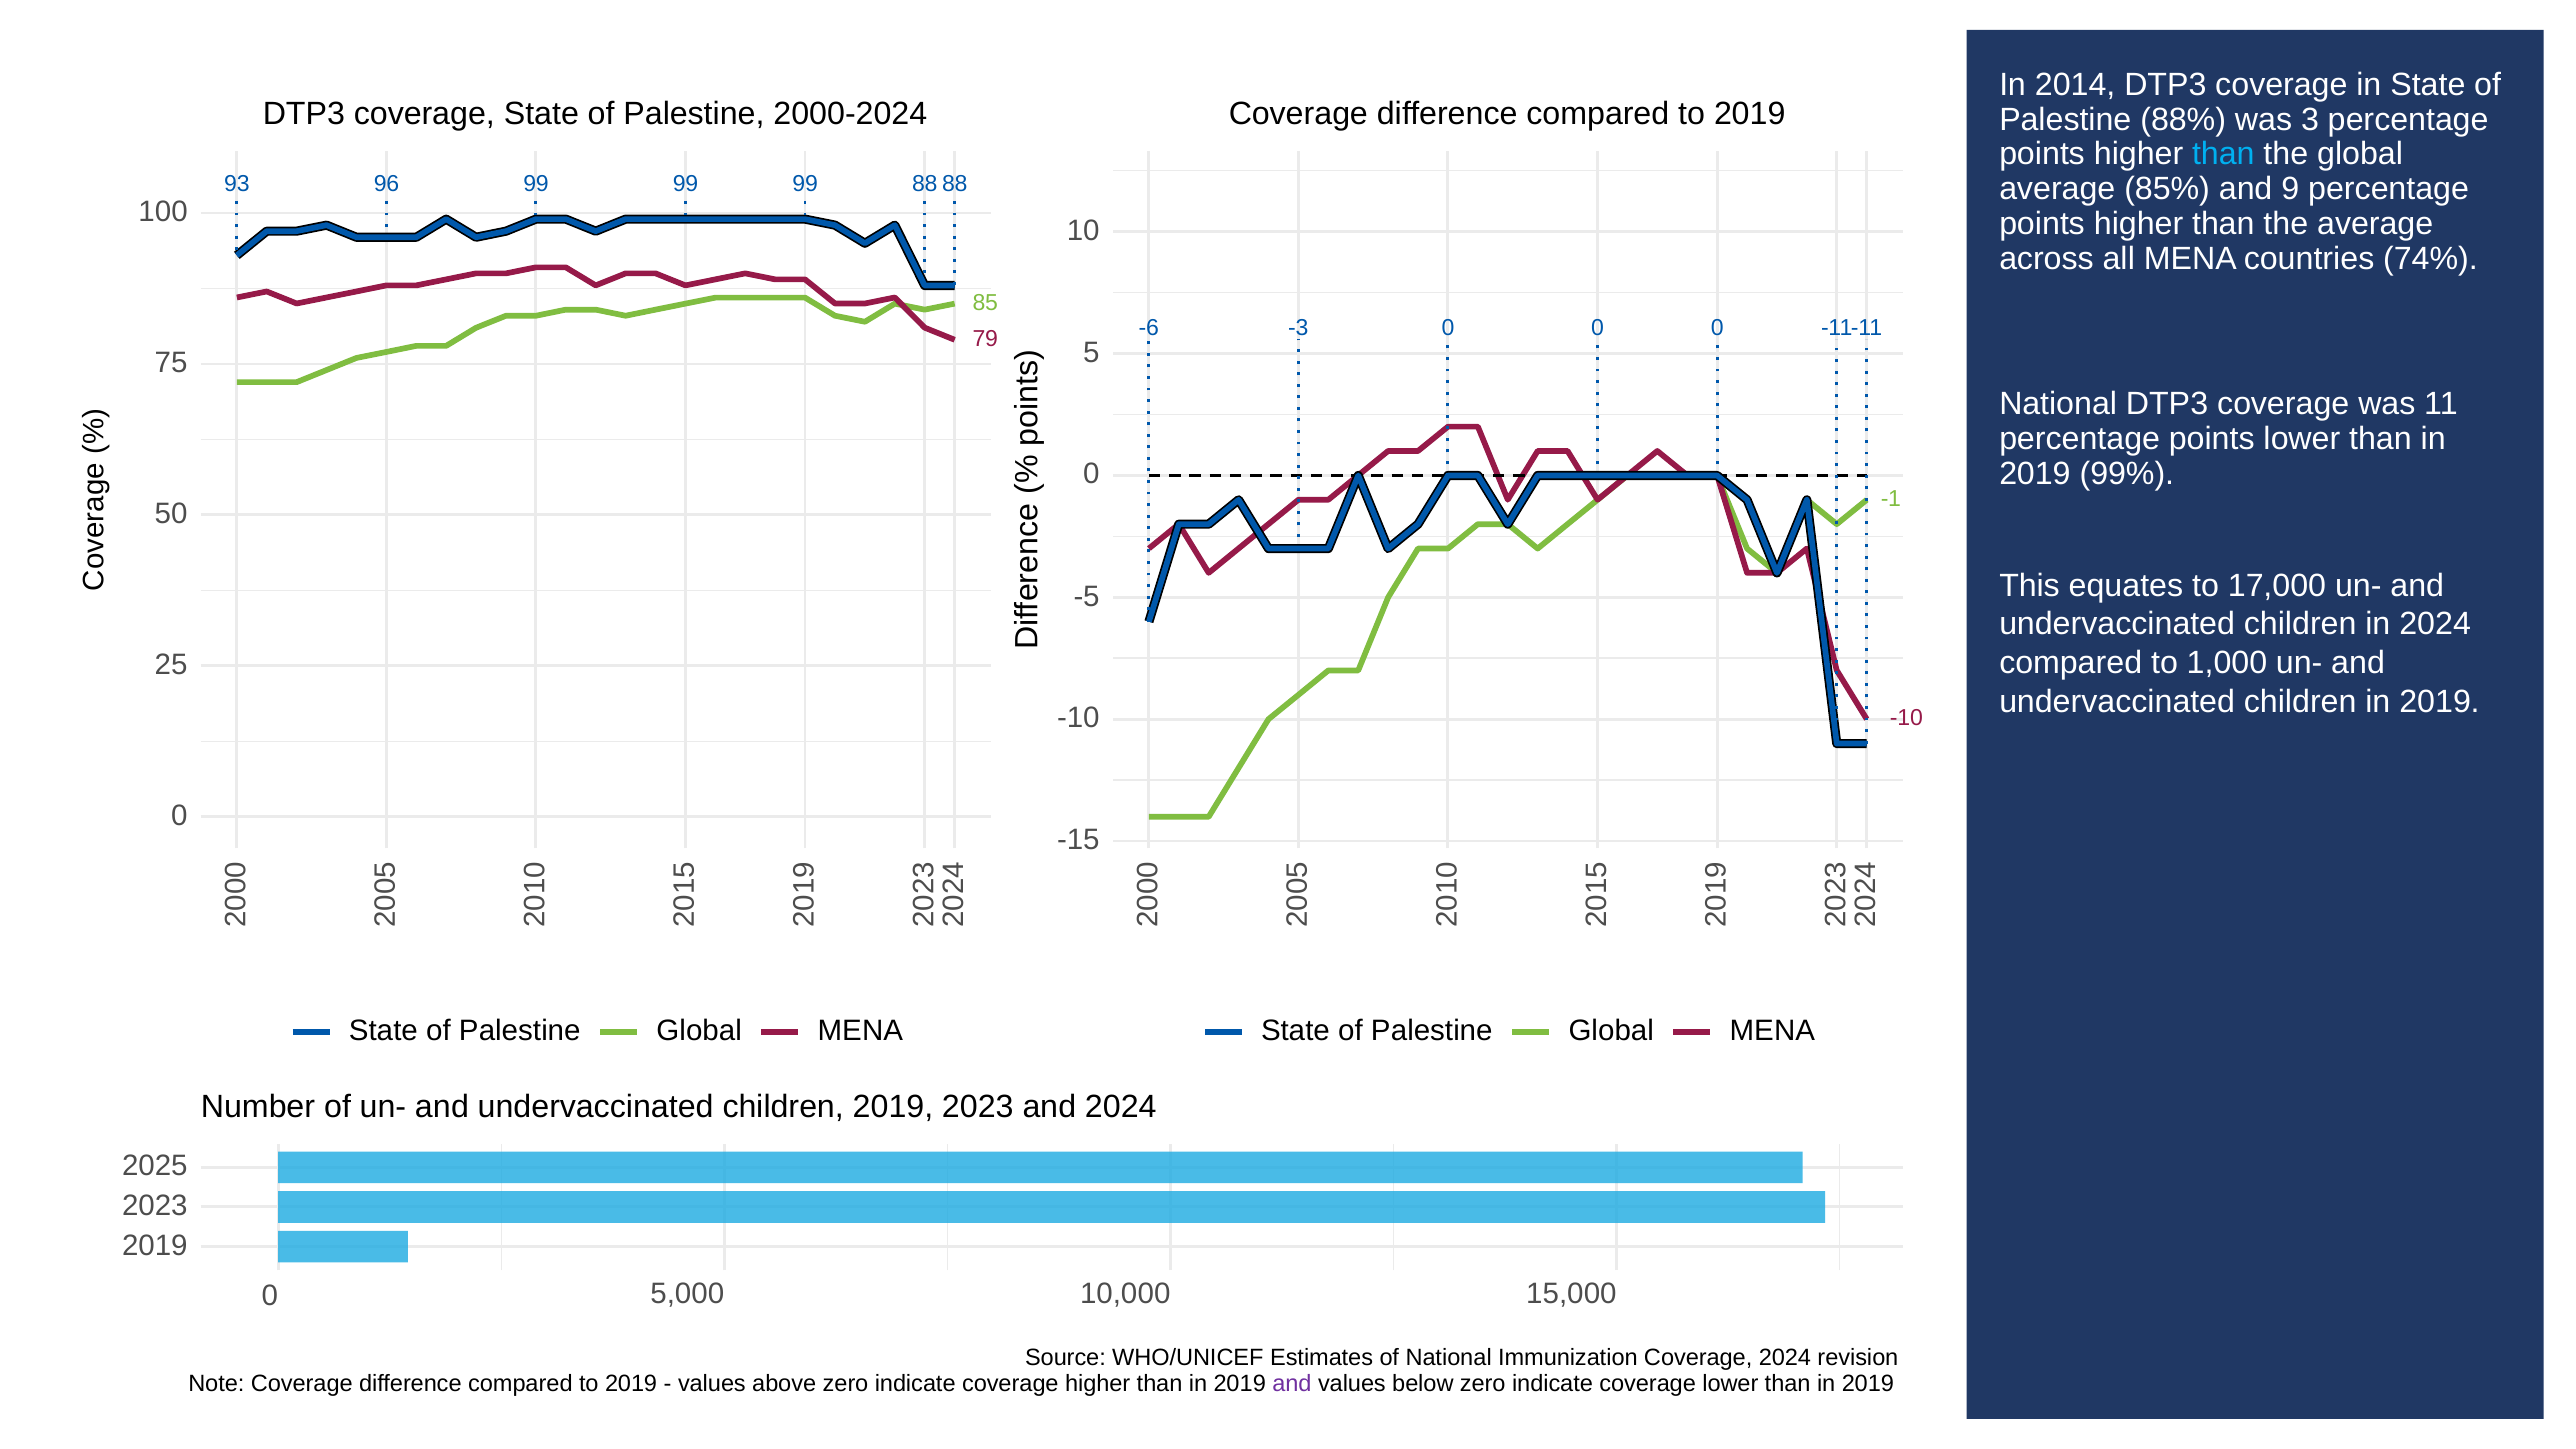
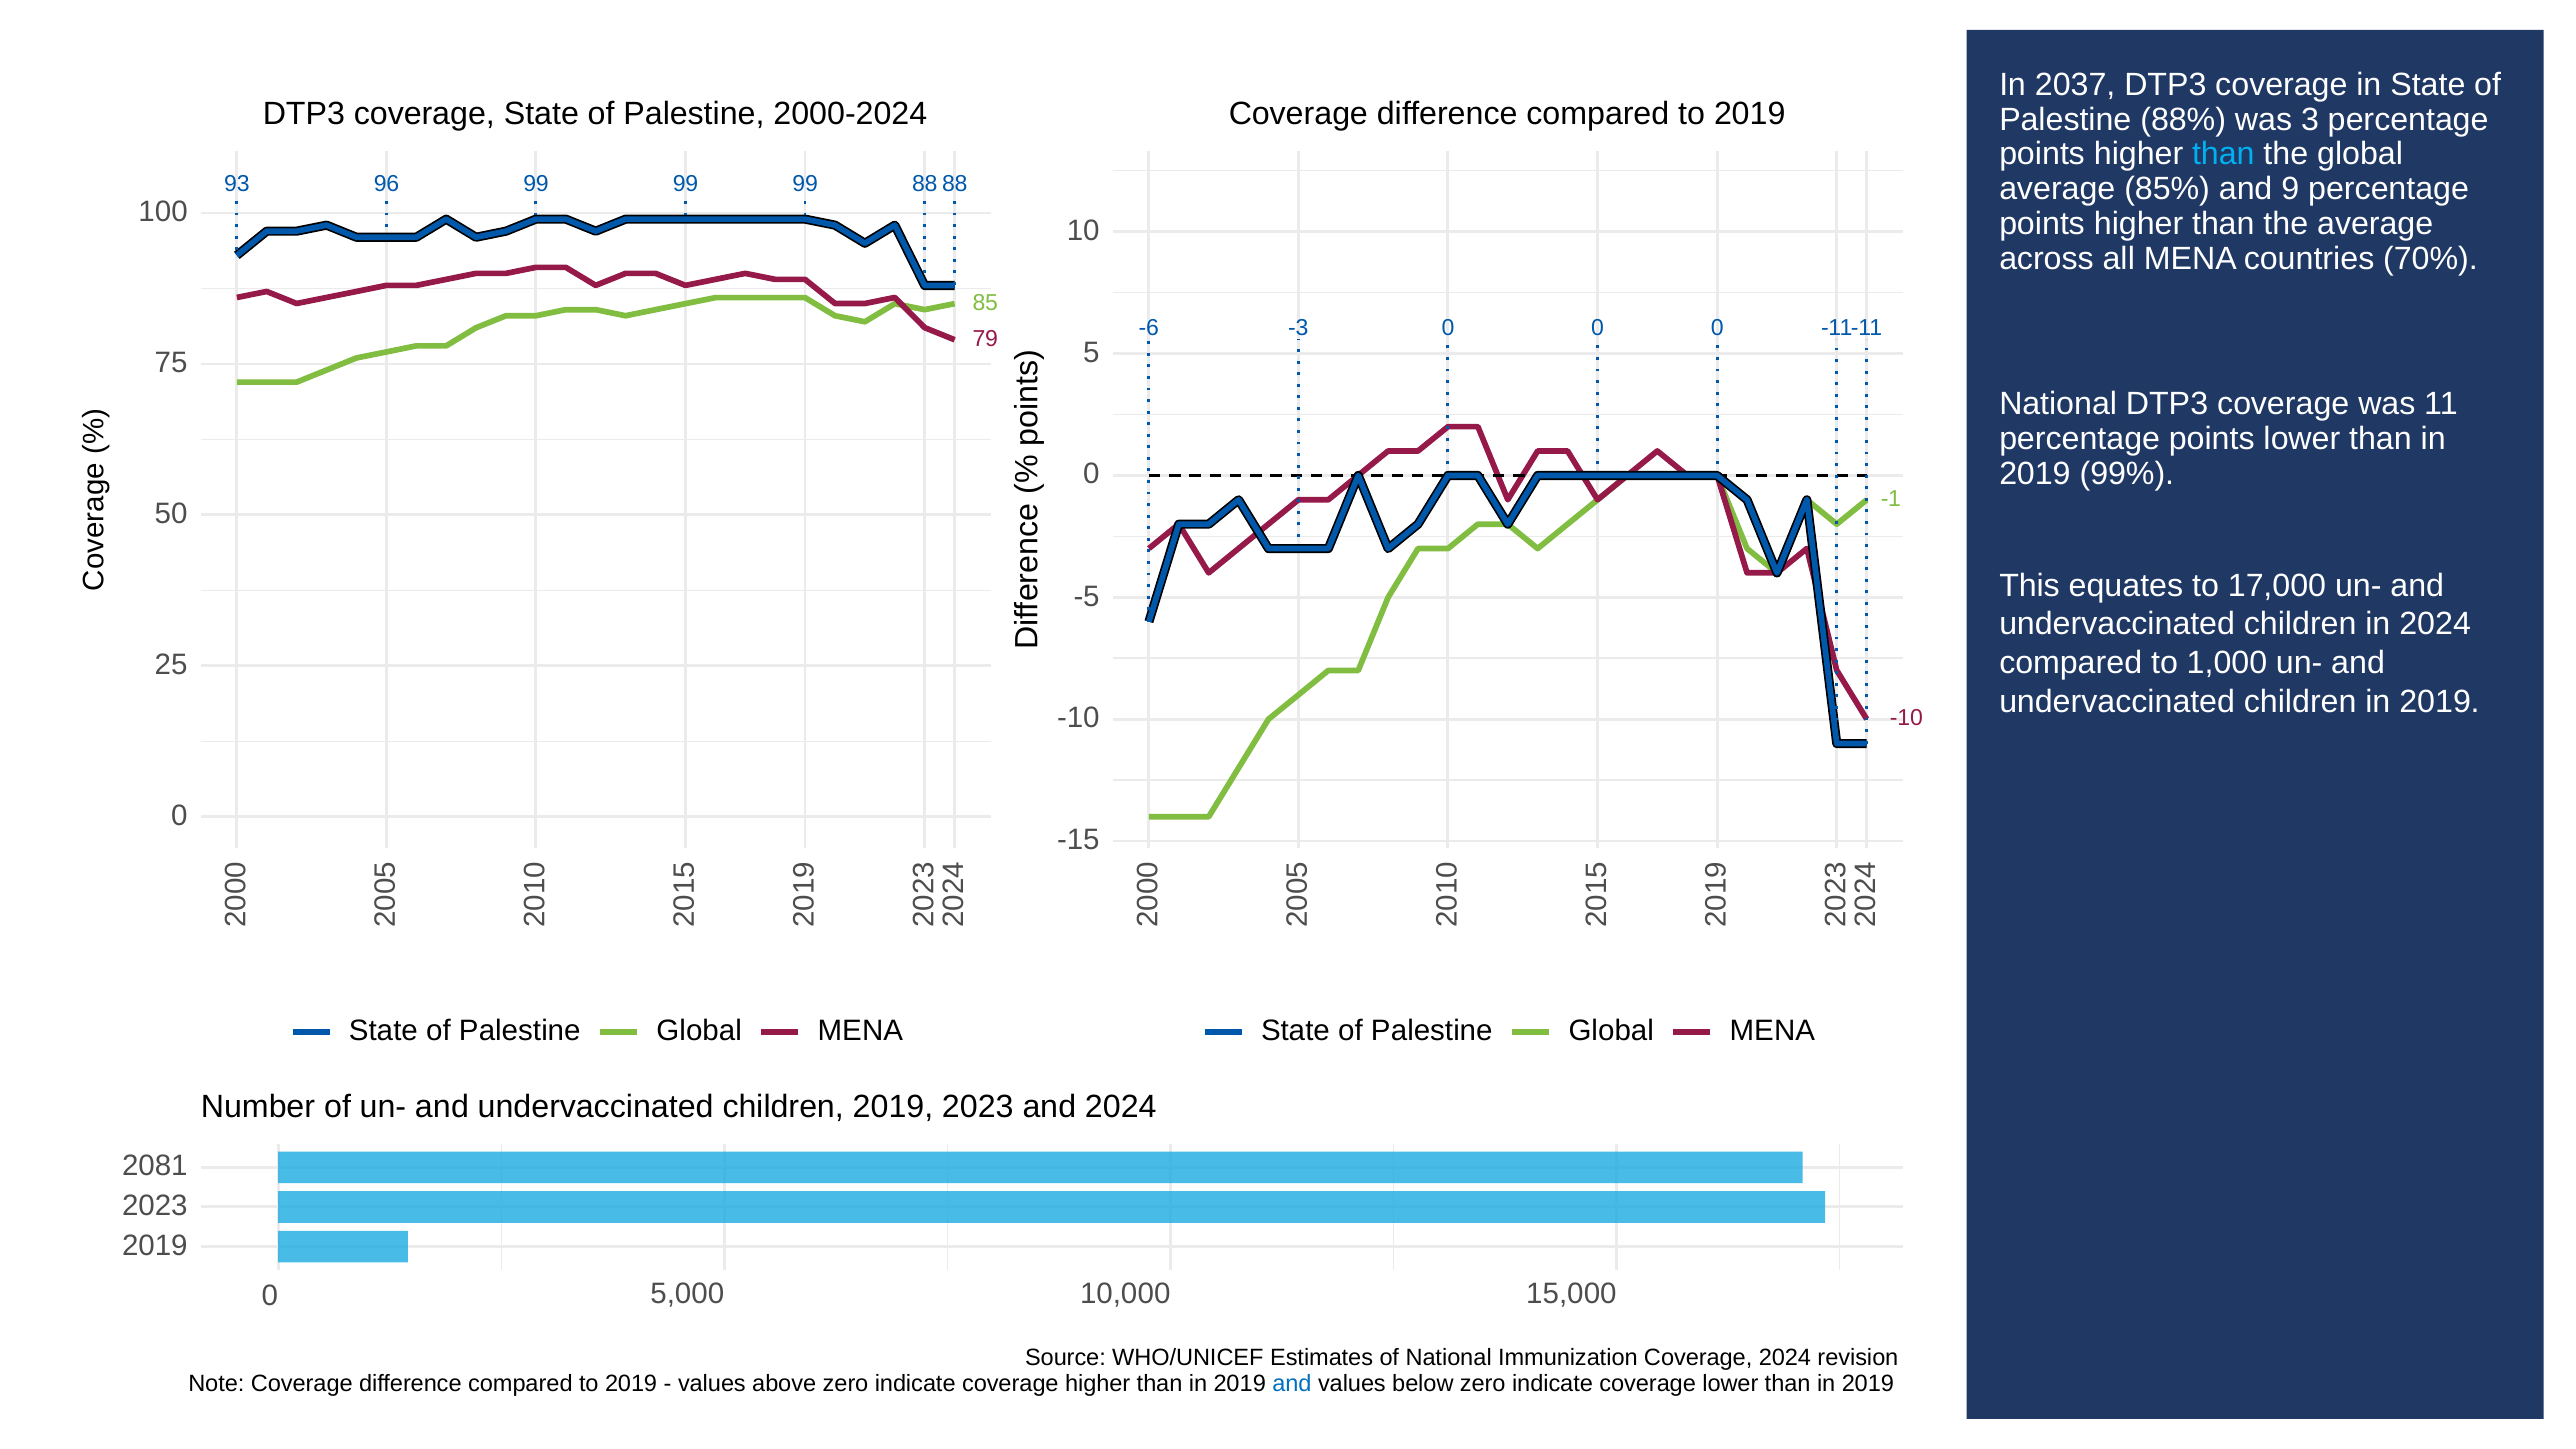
2014: 2014 -> 2037
74%: 74% -> 70%
2025: 2025 -> 2081
and at (1292, 1383) colour: purple -> blue
